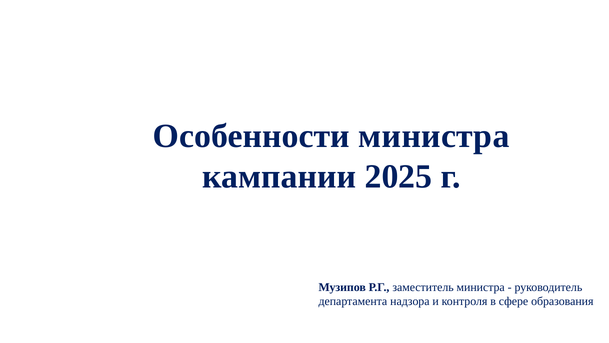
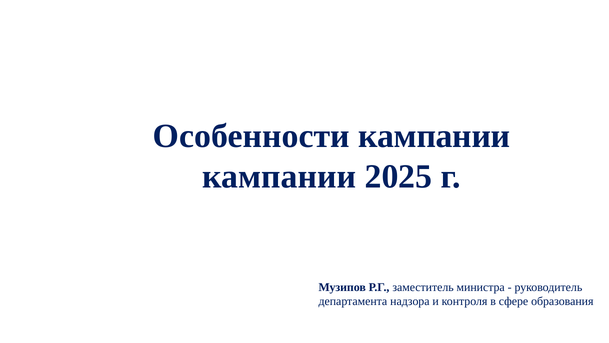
Особенности министра: министра -> кампании
